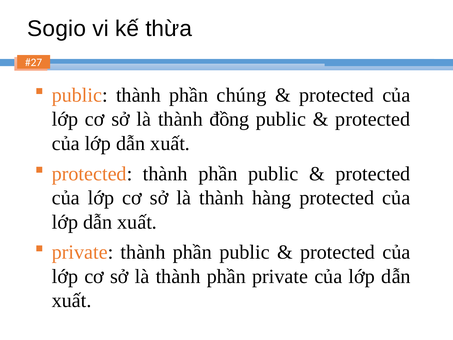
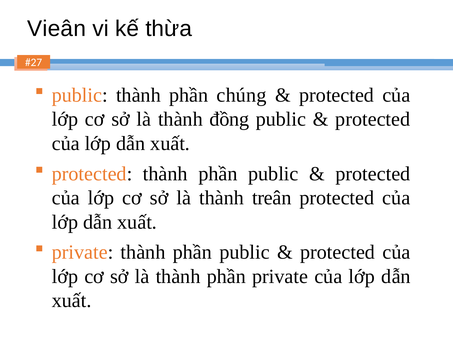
Sogio: Sogio -> Vieân
hàng: hàng -> treân
